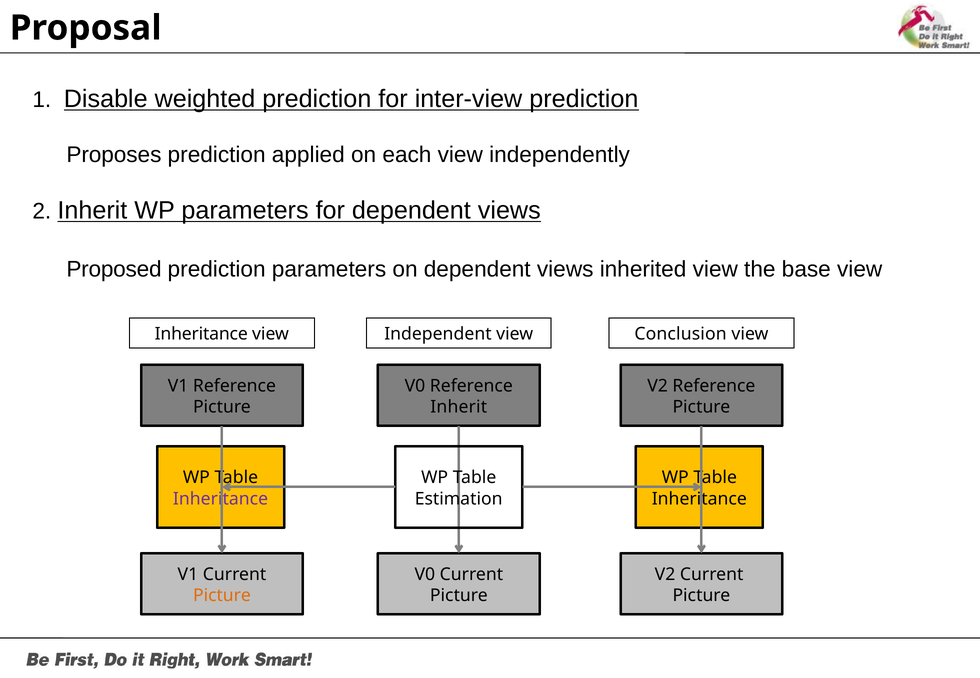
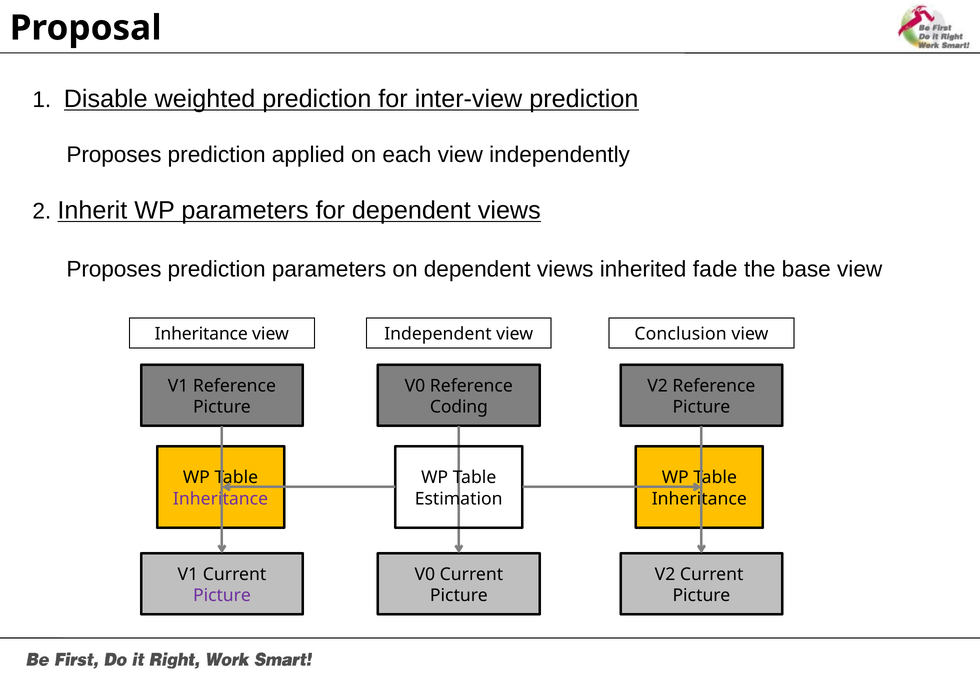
Proposed at (114, 269): Proposed -> Proposes
inherited view: view -> fade
Inherit at (459, 407): Inherit -> Coding
Picture at (222, 596) colour: orange -> purple
